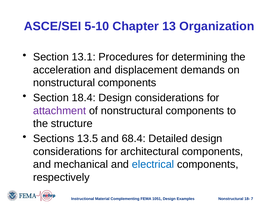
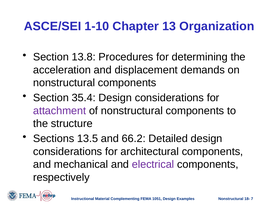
5-10: 5-10 -> 1-10
13.1: 13.1 -> 13.8
18.4: 18.4 -> 35.4
68.4: 68.4 -> 66.2
electrical colour: blue -> purple
